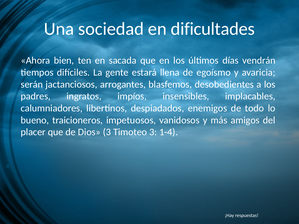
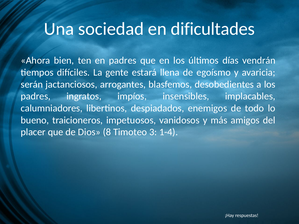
en sacada: sacada -> padres
Dios 3: 3 -> 8
